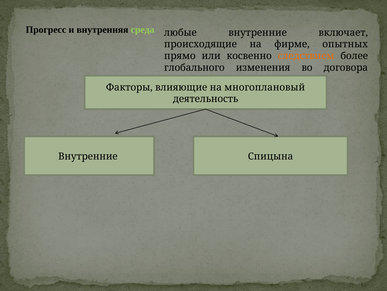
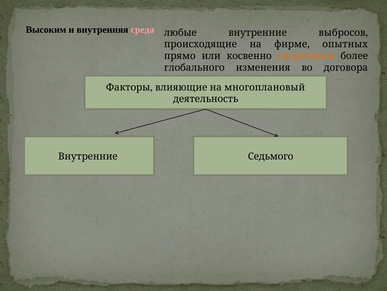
Прогресс: Прогресс -> Высоким
среда colour: light green -> pink
включает: включает -> выбросов
Спицына: Спицына -> Седьмого
